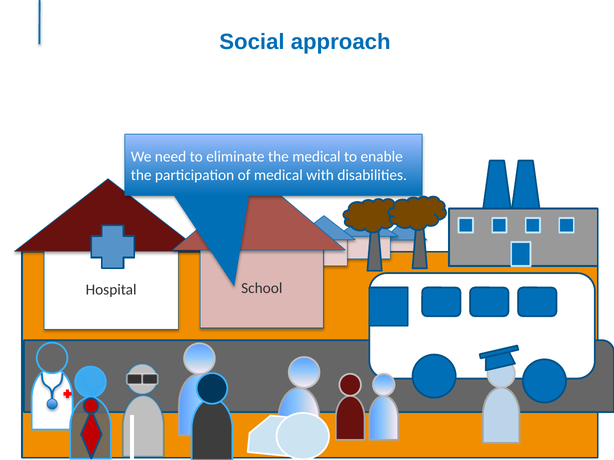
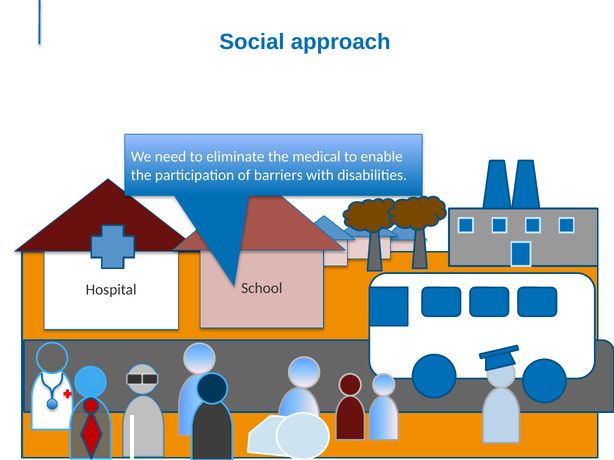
of medical: medical -> barriers
